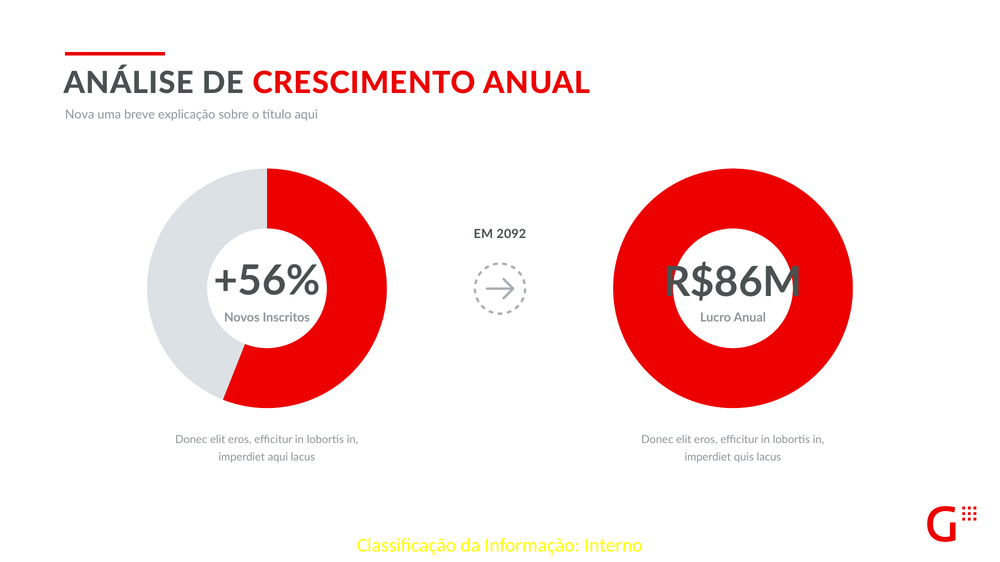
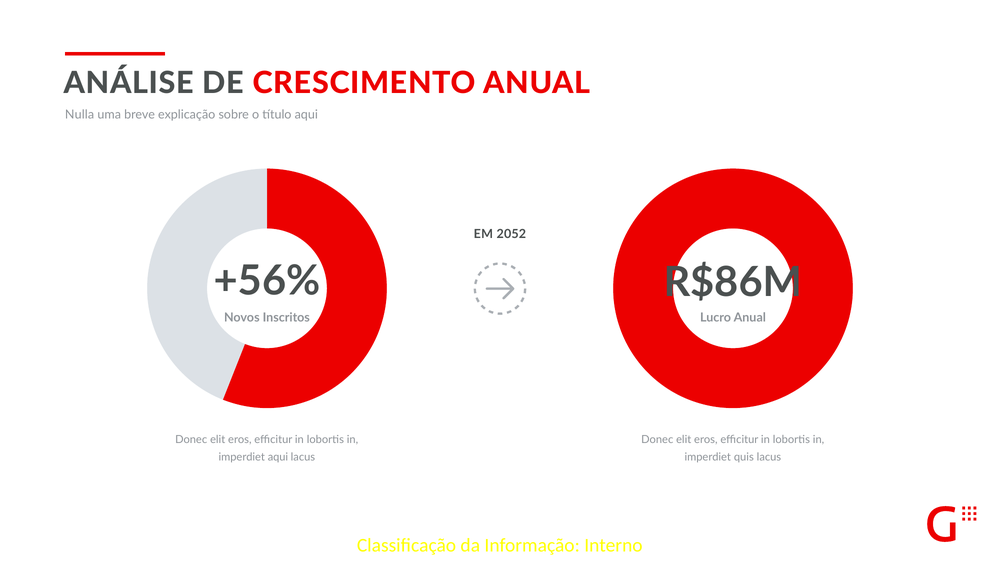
Nova: Nova -> Nulla
2092: 2092 -> 2052
